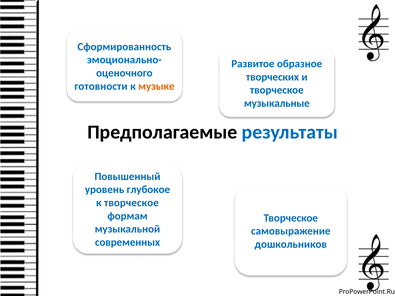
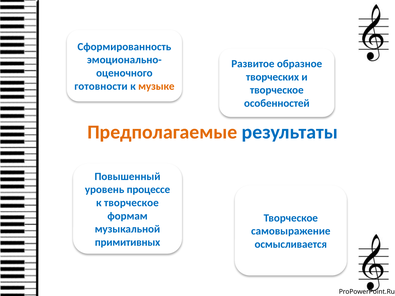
музыкальные: музыкальные -> особенностей
Предполагаемые colour: black -> orange
глубокое: глубокое -> процессе
современных: современных -> примитивных
дошкольников: дошкольников -> осмысливается
